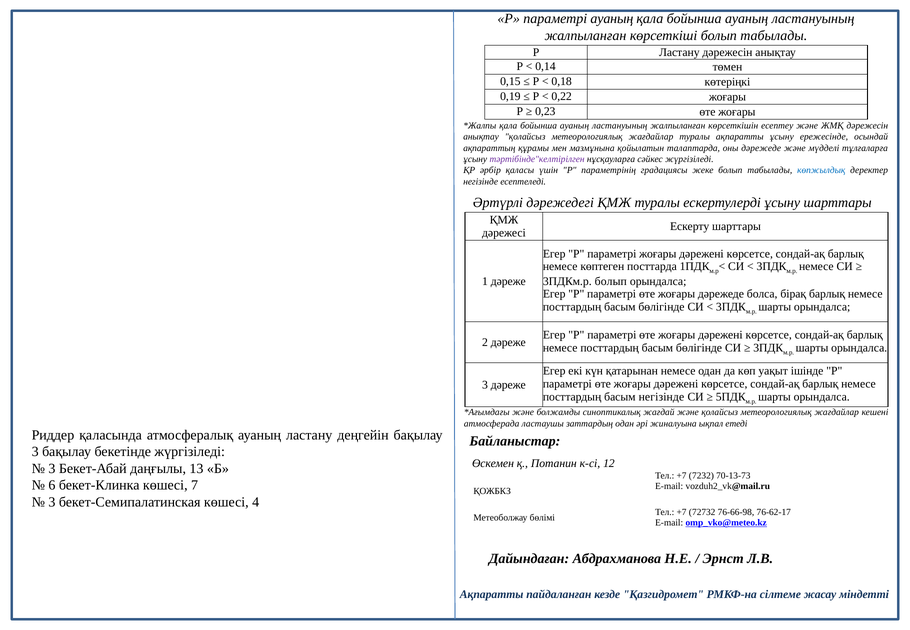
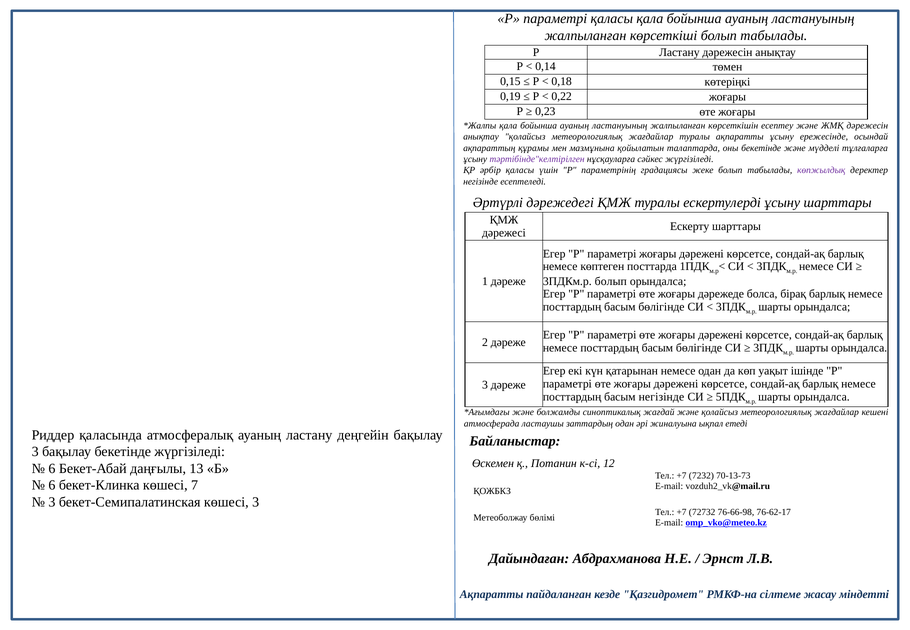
параметрі ауаның: ауаның -> қаласы
оны дәрежеде: дәрежеде -> бекетінде
көпжылдық colour: blue -> purple
3 at (52, 468): 3 -> 6
көшесі 4: 4 -> 3
